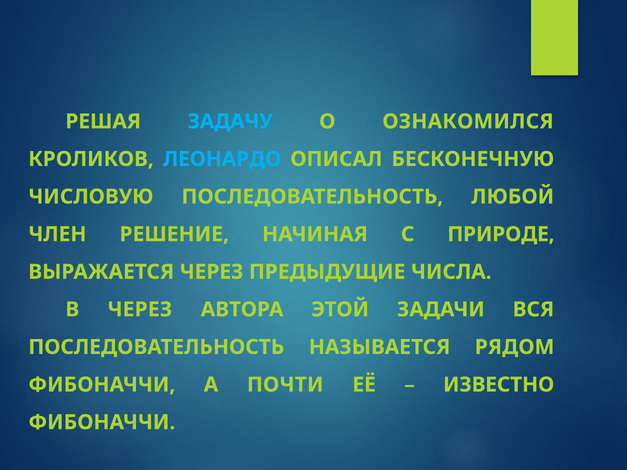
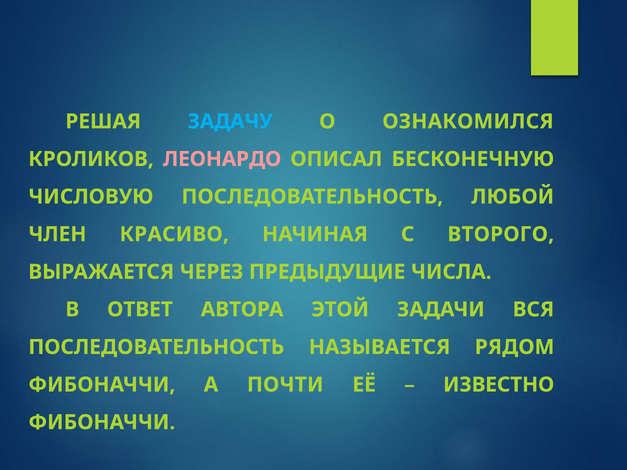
ЛЕОНАРДО colour: light blue -> pink
РЕШЕНИЕ: РЕШЕНИЕ -> КРАСИВО
ПРИРОДЕ: ПРИРОДЕ -> ВТОРОГО
В ЧЕРЕЗ: ЧЕРЕЗ -> ОТВЕТ
